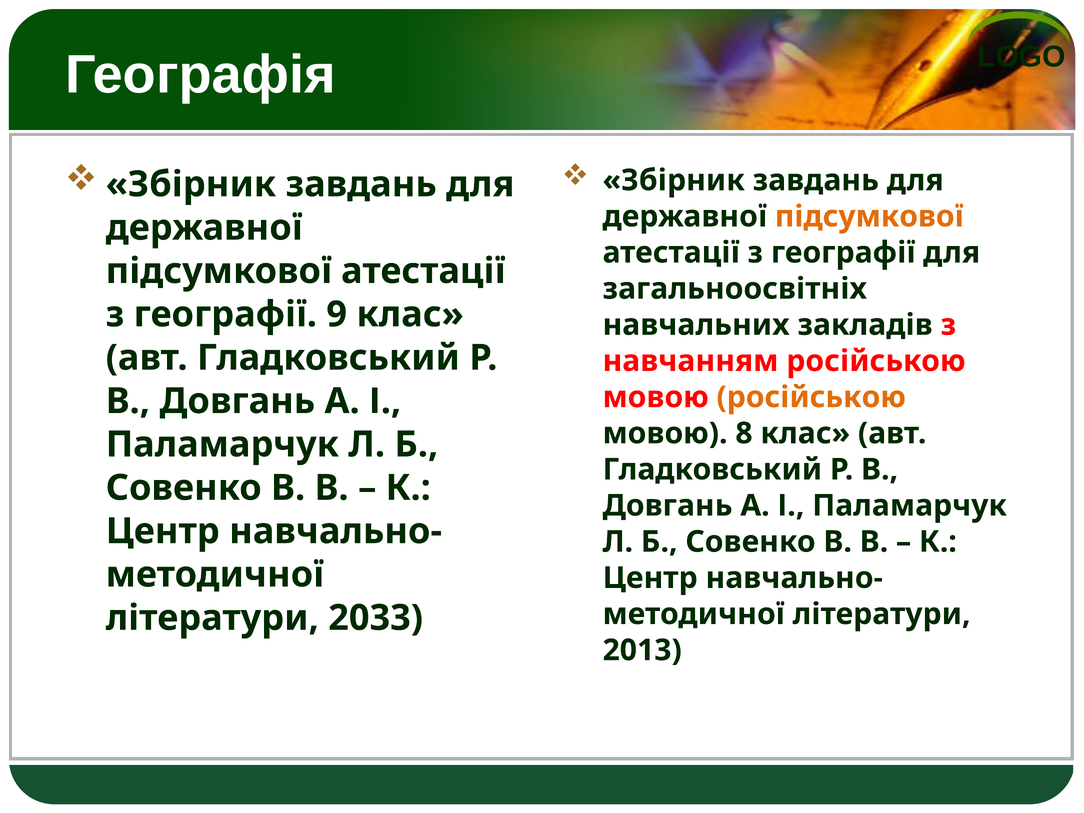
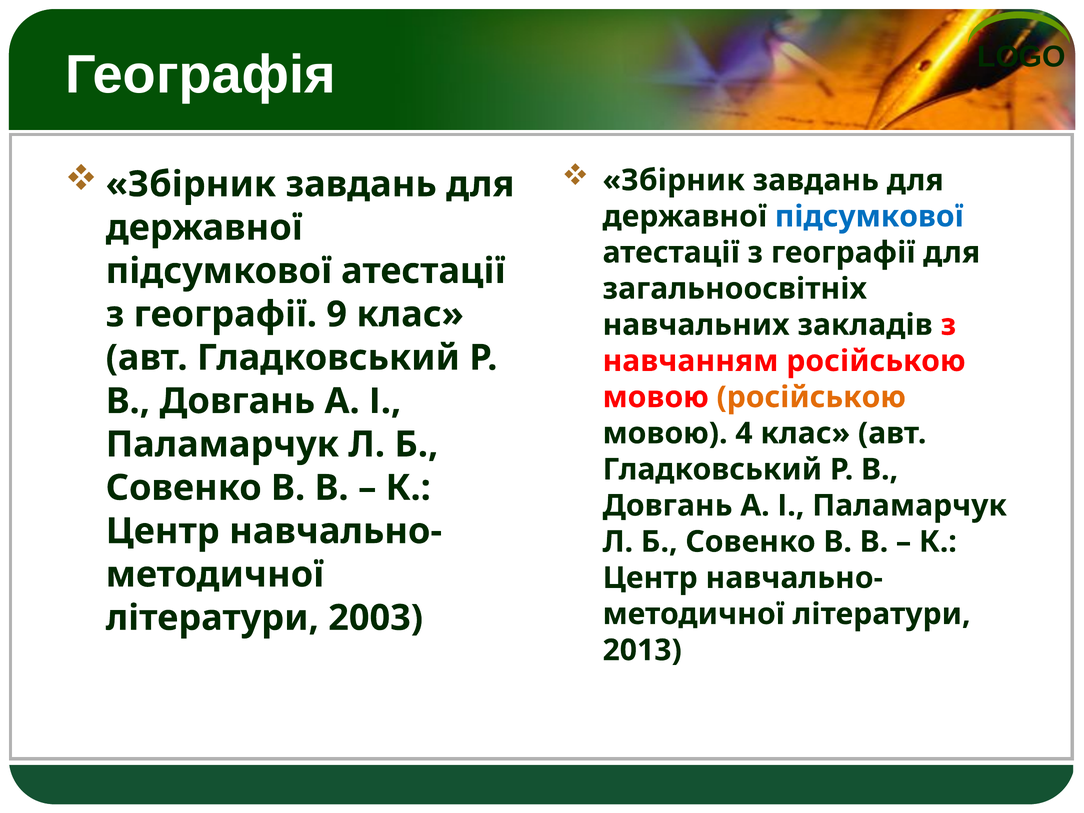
підсумкової at (869, 216) colour: orange -> blue
8: 8 -> 4
2033: 2033 -> 2003
